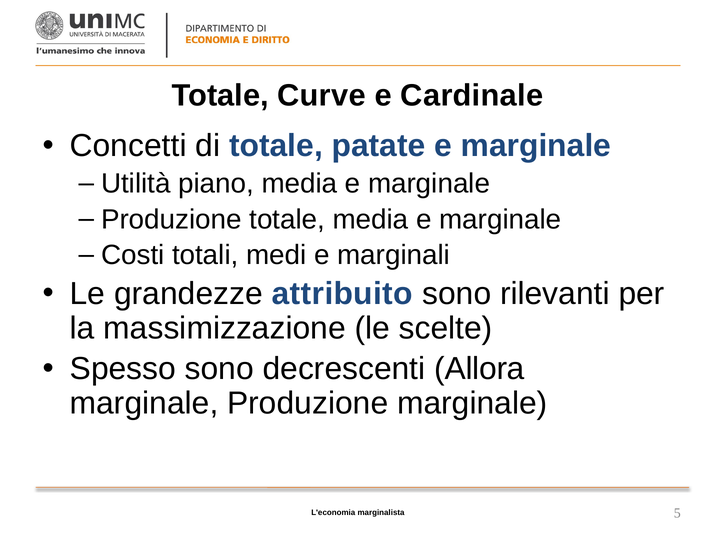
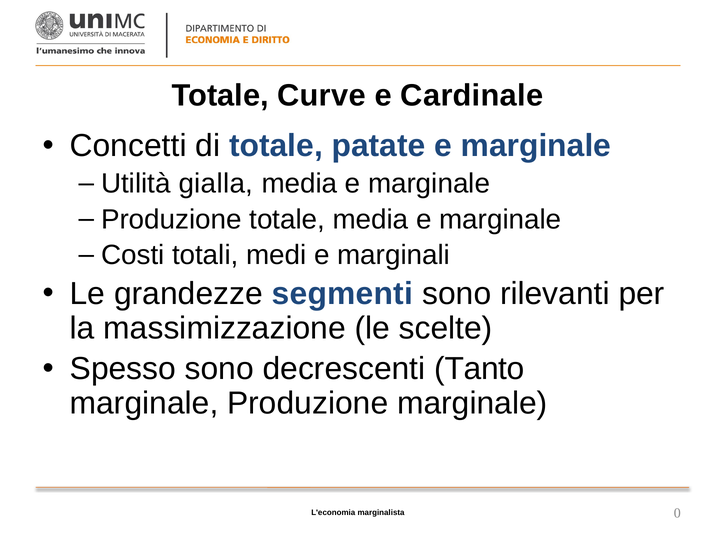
piano: piano -> gialla
attribuito: attribuito -> segmenti
Allora: Allora -> Tanto
5: 5 -> 0
